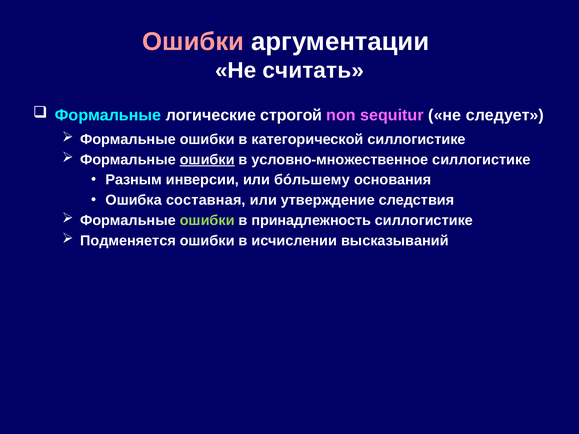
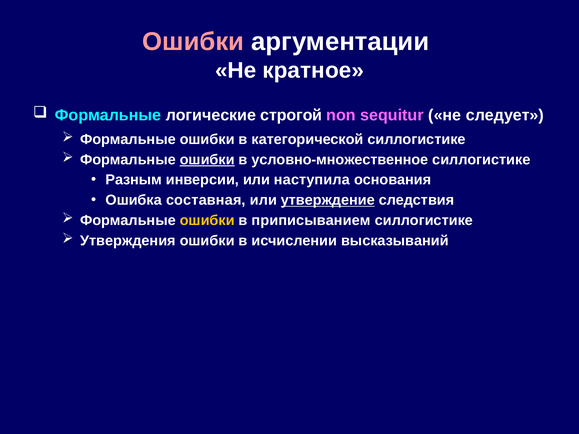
считать: считать -> кратное
бóльшему: бóльшему -> наступила
утверждение underline: none -> present
ошибки at (207, 221) colour: light green -> yellow
принадлежность: принадлежность -> приписыванием
Подменяется: Подменяется -> Утверждения
